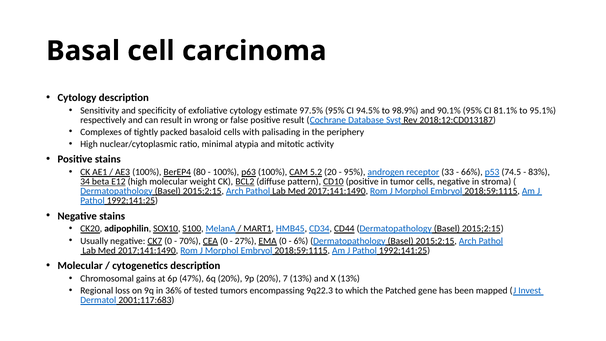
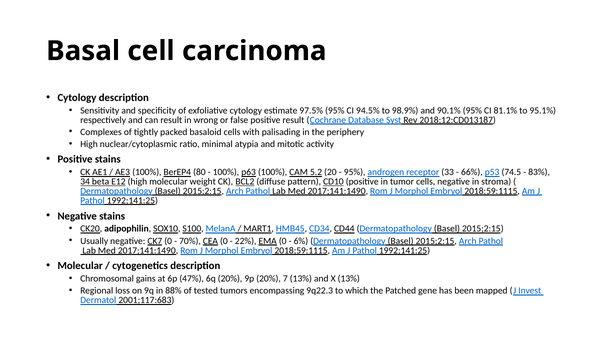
27%: 27% -> 22%
36%: 36% -> 88%
